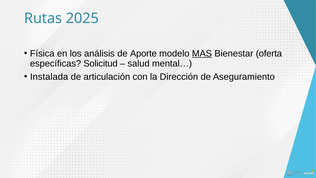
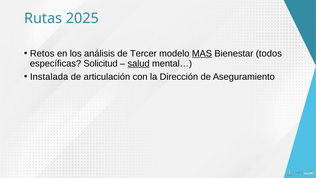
Física: Física -> Retos
Aporte: Aporte -> Tercer
oferta: oferta -> todos
salud underline: none -> present
